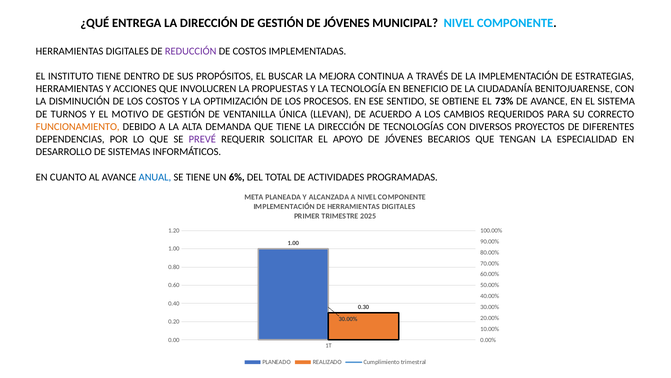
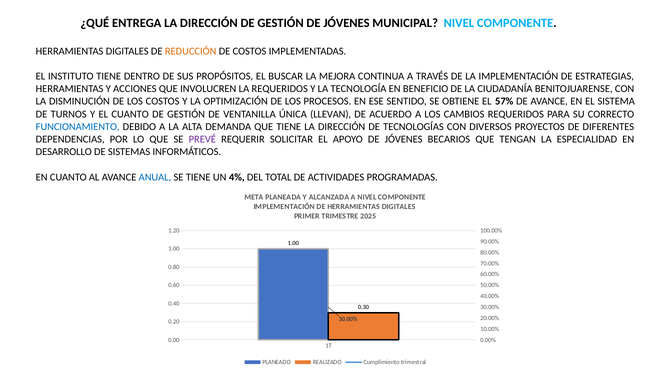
REDUCCIÓN colour: purple -> orange
LA PROPUESTAS: PROPUESTAS -> REQUERIDOS
73%: 73% -> 57%
EL MOTIVO: MOTIVO -> CUANTO
FUNCIONAMIENTO colour: orange -> blue
6%: 6% -> 4%
